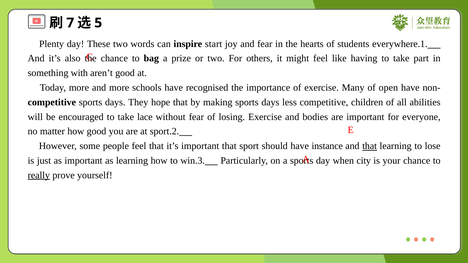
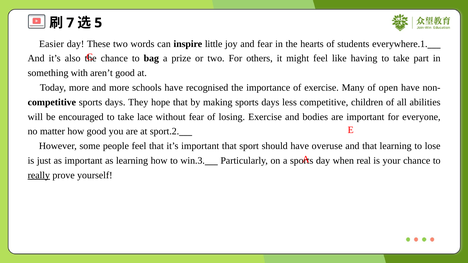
Plenty: Plenty -> Easier
start: start -> little
instance: instance -> overuse
that at (370, 146) underline: present -> none
city: city -> real
